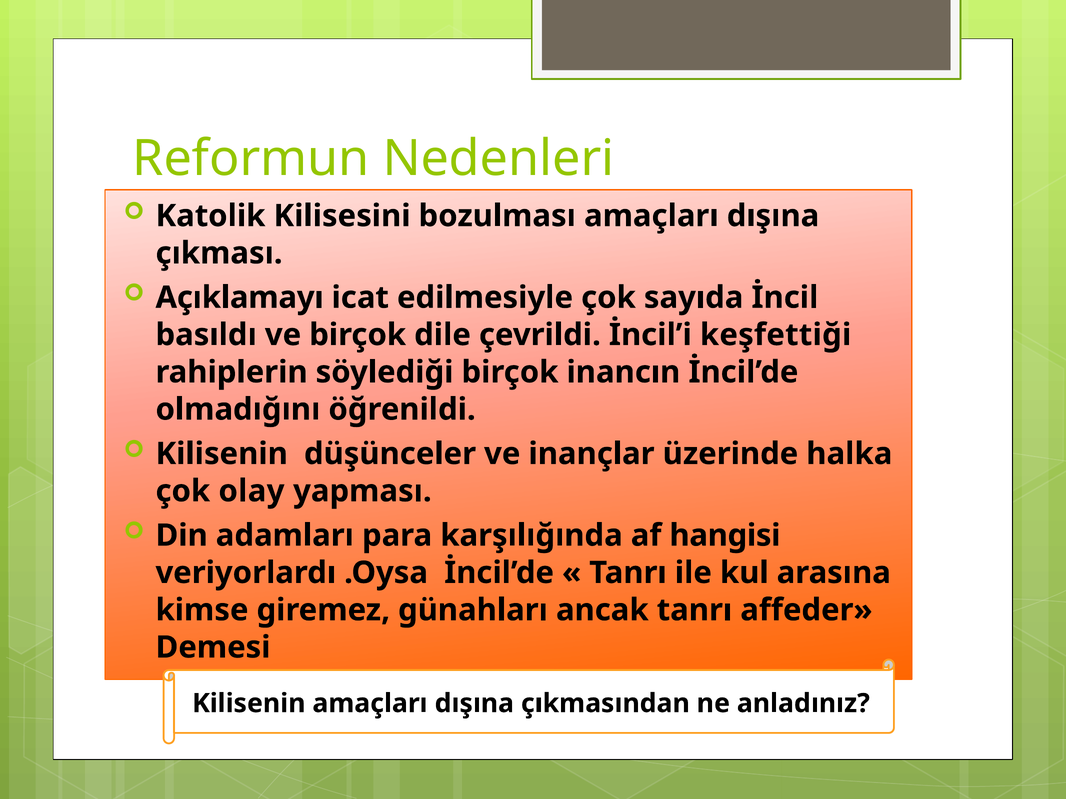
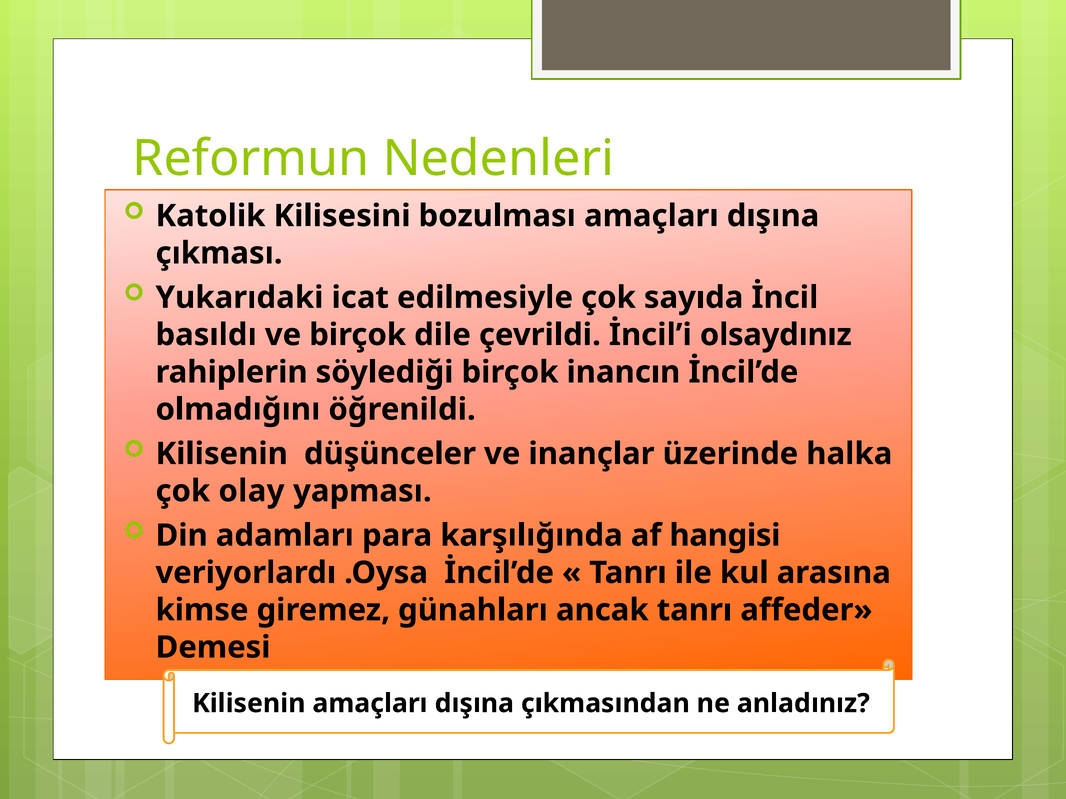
Açıklamayı: Açıklamayı -> Yukarıdaki
keşfettiği: keşfettiği -> olsaydınız
